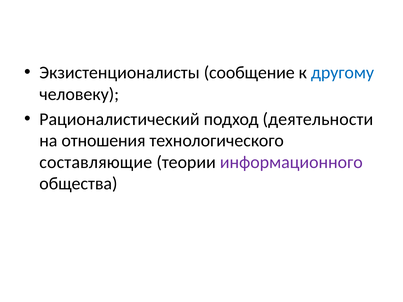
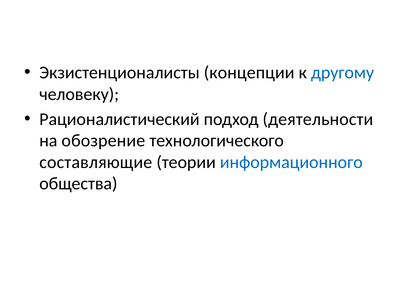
сообщение: сообщение -> концепции
отношения: отношения -> обозрение
информационного colour: purple -> blue
